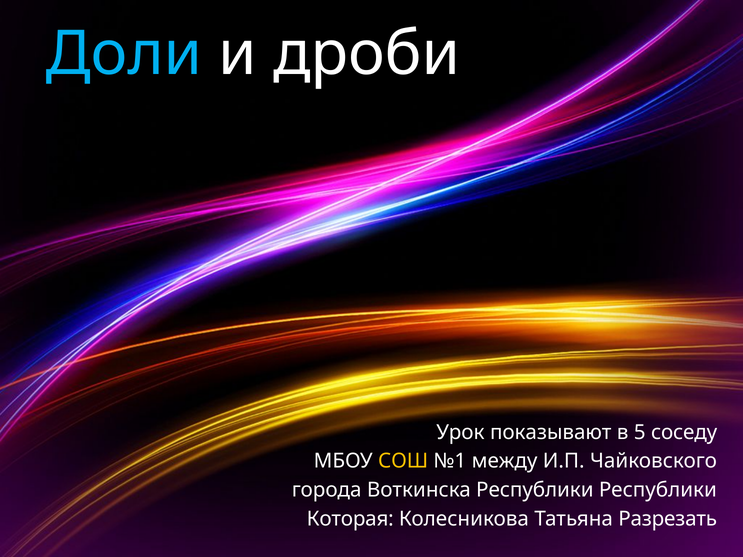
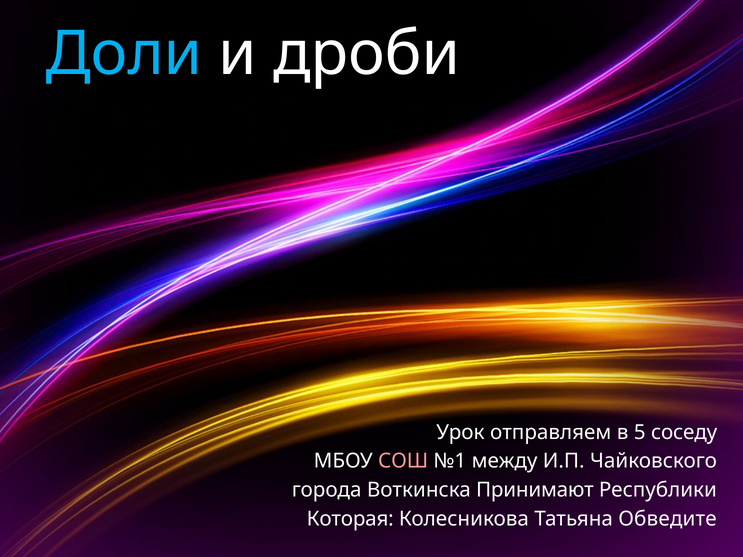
показывают: показывают -> отправляем
СОШ colour: yellow -> pink
Воткинска Республики: Республики -> Принимают
Разрезать: Разрезать -> Обведите
